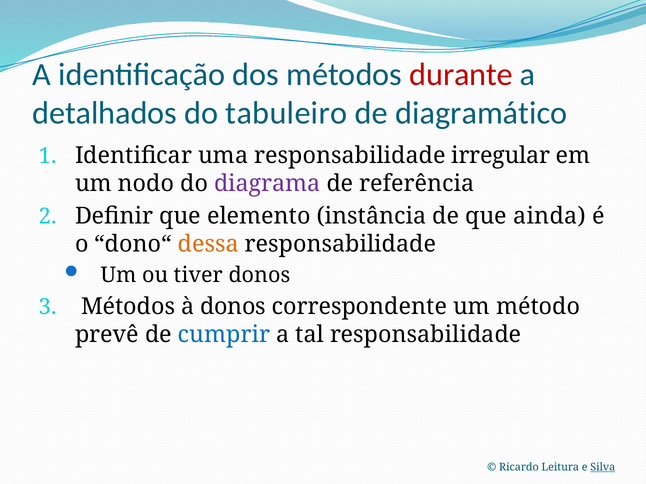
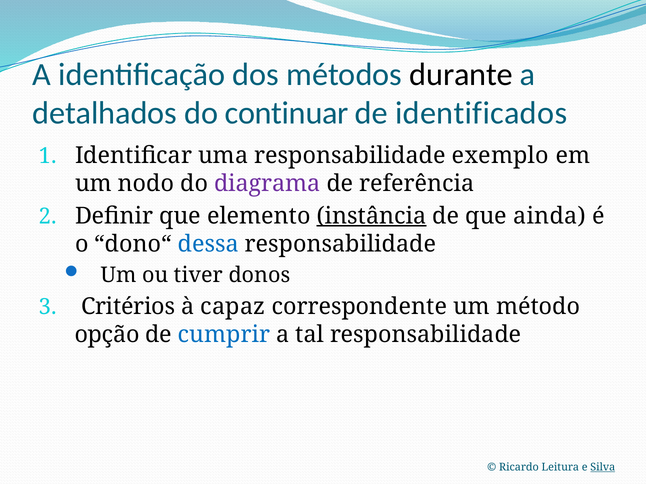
durante colour: red -> black
tabuleiro: tabuleiro -> continuar
diagramático: diagramático -> identificados
irregular: irregular -> exemplo
instância underline: none -> present
dessa colour: orange -> blue
Métodos at (128, 307): Métodos -> Critérios
à donos: donos -> capaz
prevê: prevê -> opção
